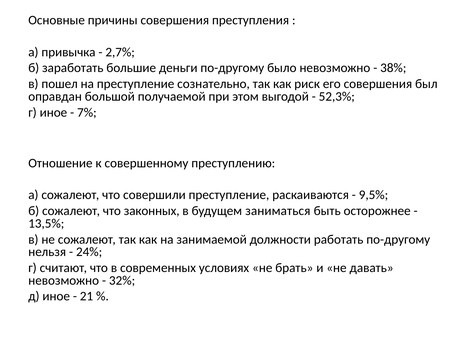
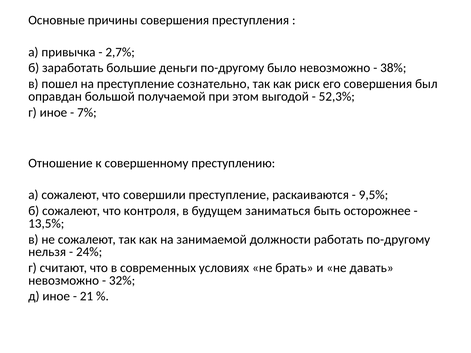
законных: законных -> контроля
